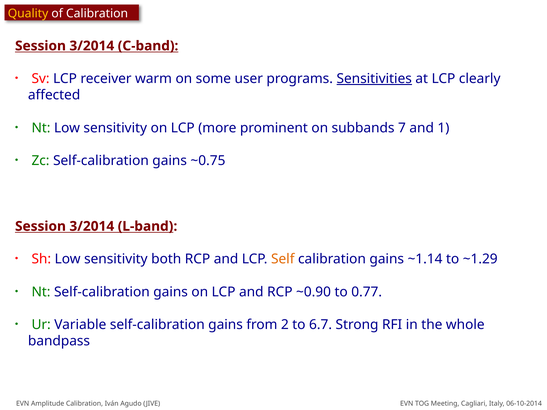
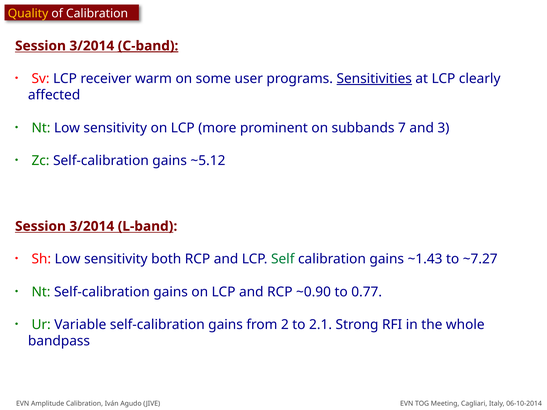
C-band underline: none -> present
1: 1 -> 3
~0.75: ~0.75 -> ~5.12
Self colour: orange -> green
~1.14: ~1.14 -> ~1.43
~1.29: ~1.29 -> ~7.27
6.7: 6.7 -> 2.1
